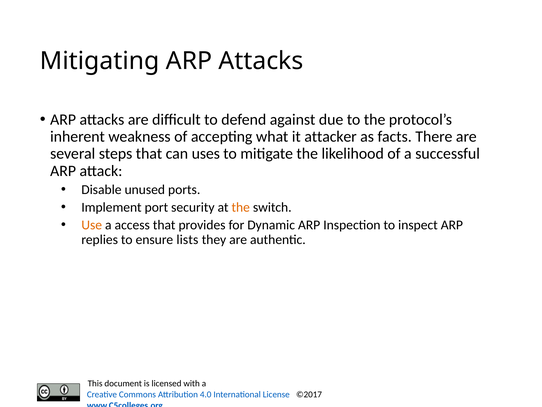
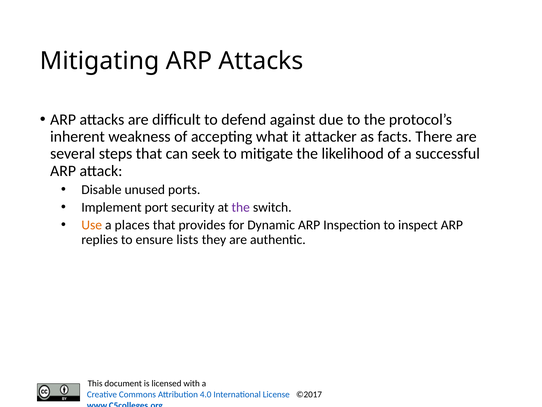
uses: uses -> seek
the at (241, 207) colour: orange -> purple
access: access -> places
